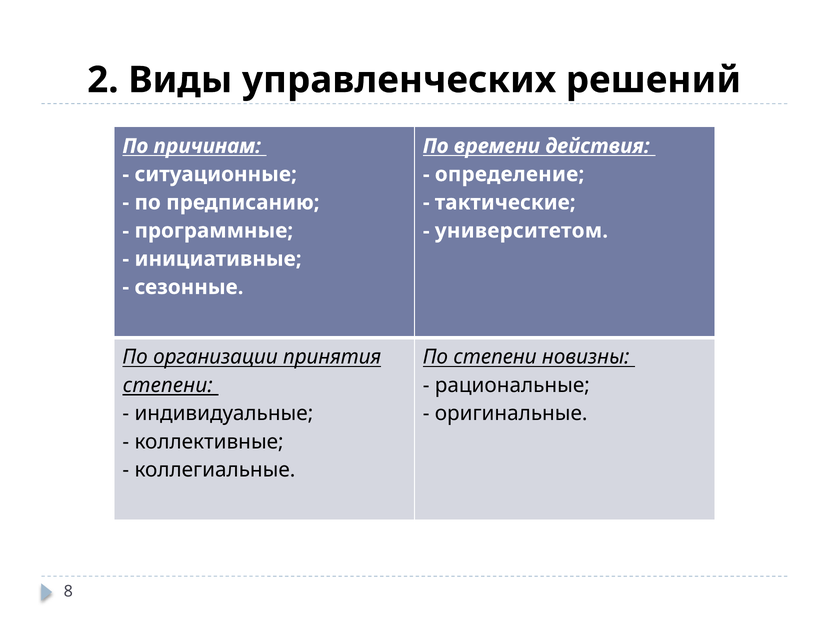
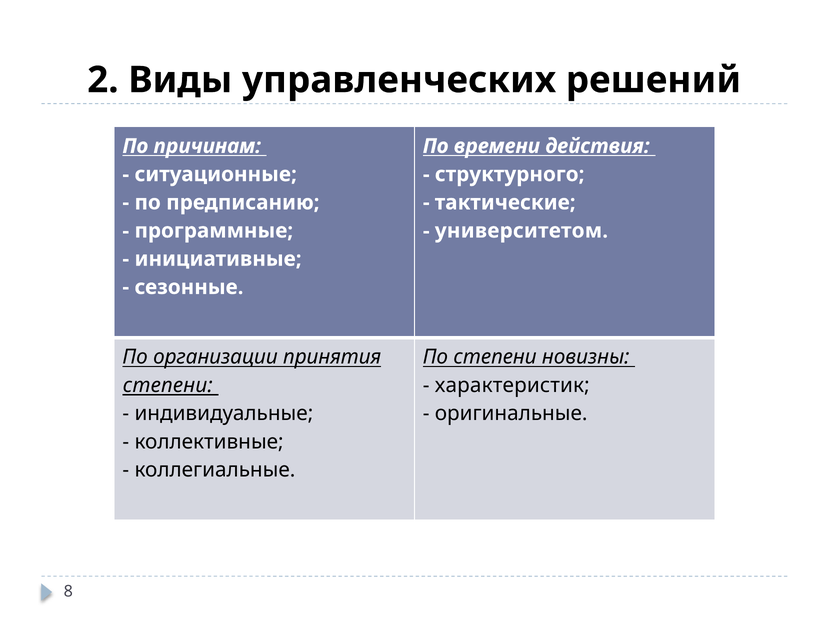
определение: определение -> структурного
рациональные: рациональные -> характеристик
